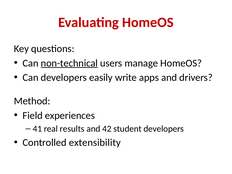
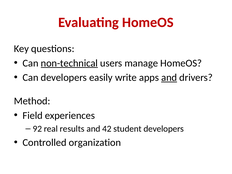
and at (169, 78) underline: none -> present
41: 41 -> 92
extensibility: extensibility -> organization
